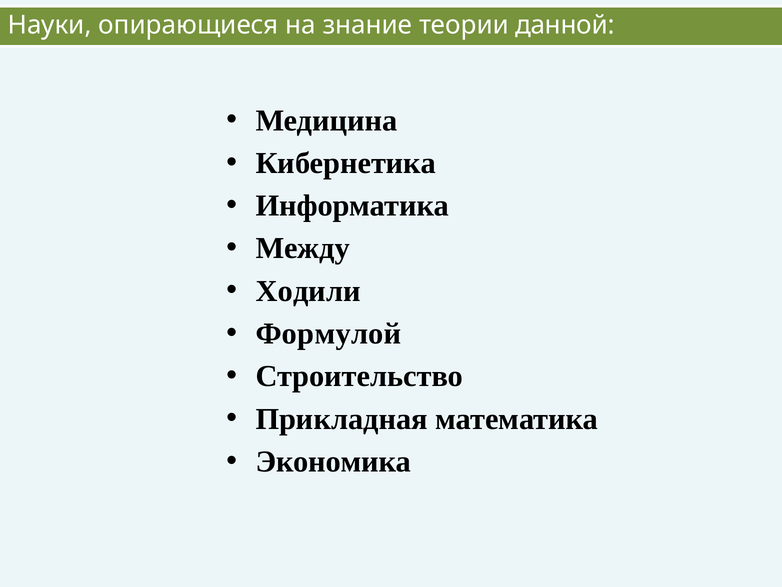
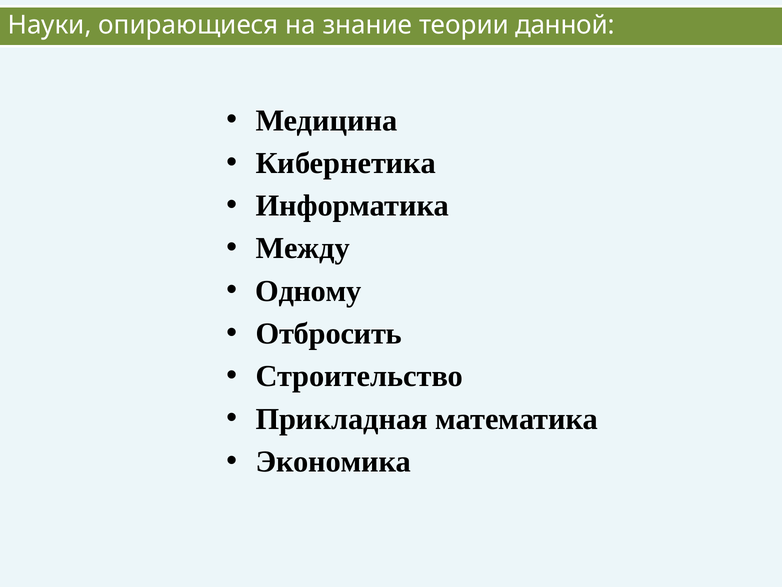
Ходили: Ходили -> Одному
Формулой: Формулой -> Отбросить
